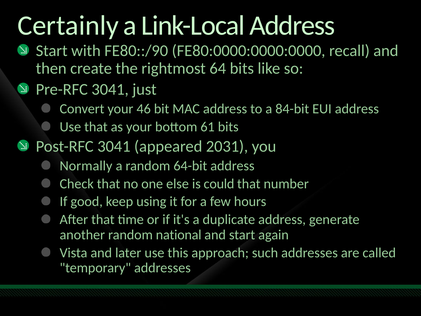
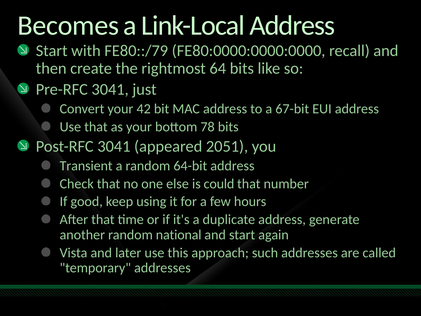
Certainly: Certainly -> Becomes
FE80::/90: FE80::/90 -> FE80::/79
46: 46 -> 42
84-bit: 84-bit -> 67-bit
61: 61 -> 78
2031: 2031 -> 2051
Normally: Normally -> Transient
